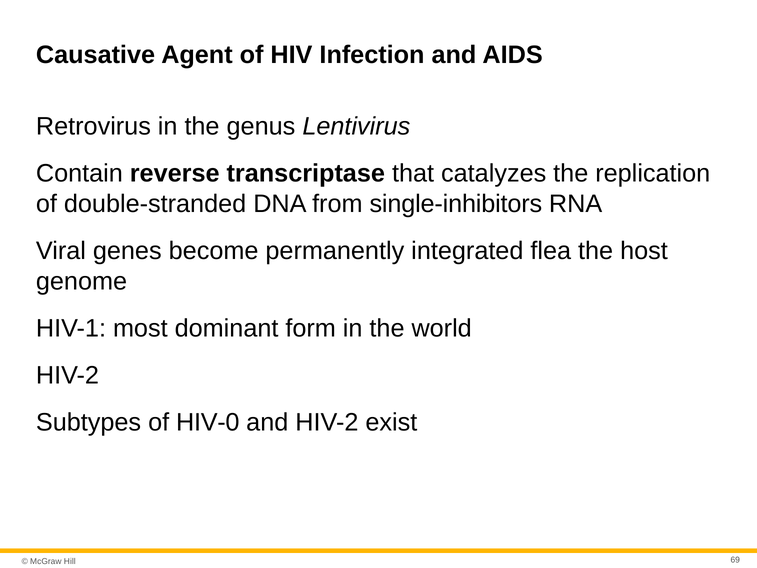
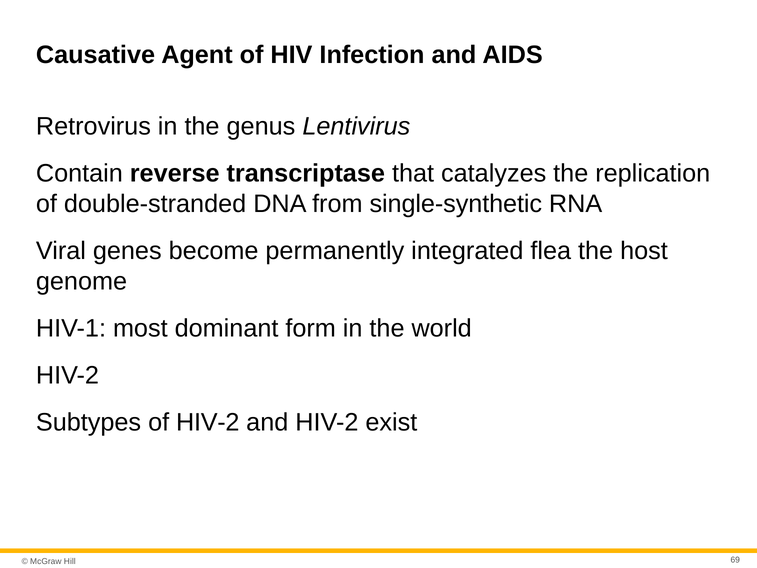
single-inhibitors: single-inhibitors -> single-synthetic
of HIV-0: HIV-0 -> HIV-2
